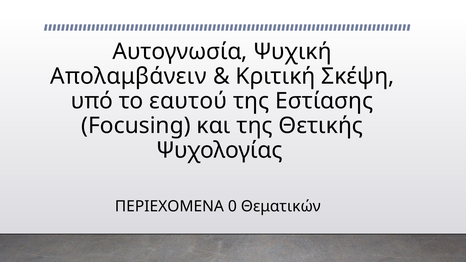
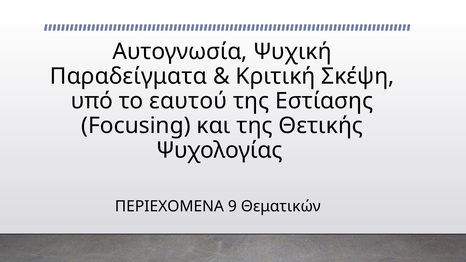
Απολαμβάνειν: Απολαμβάνειν -> Παραδείγματα
0: 0 -> 9
